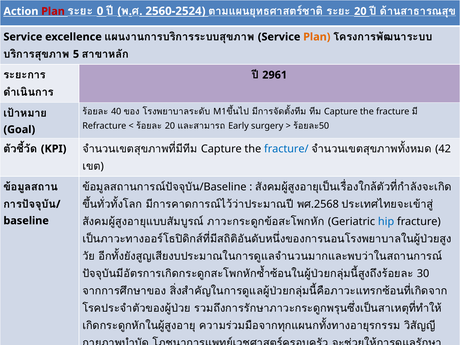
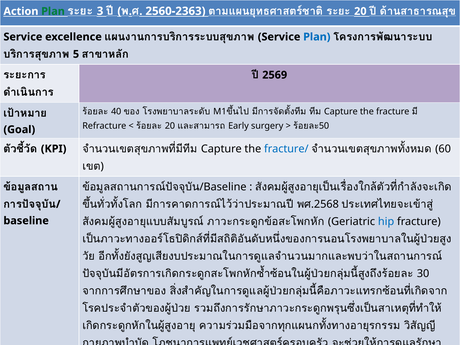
Plan at (53, 11) colour: red -> green
0: 0 -> 3
2560-2524: 2560-2524 -> 2560-2363
Plan at (317, 37) colour: orange -> blue
2961: 2961 -> 2569
42: 42 -> 60
